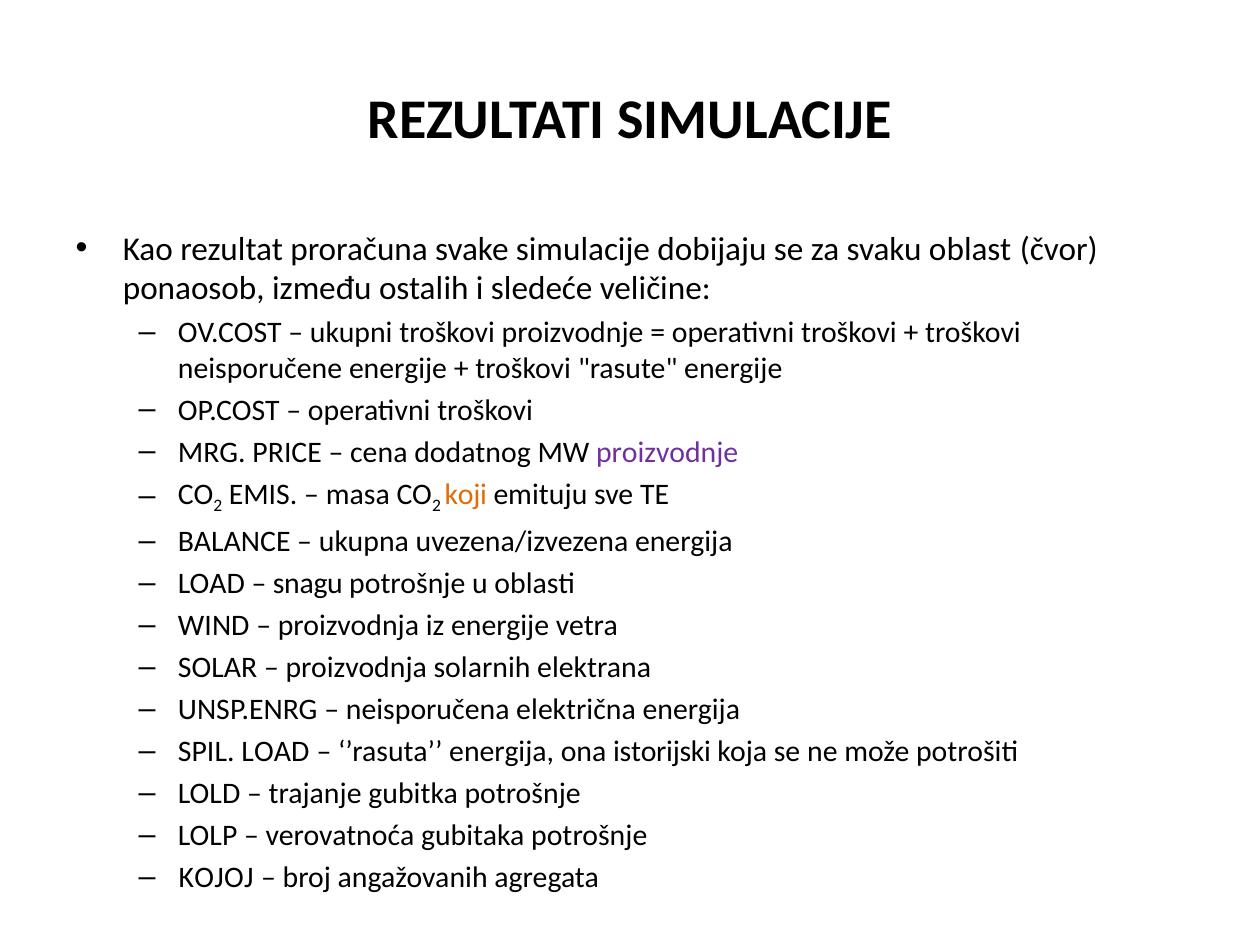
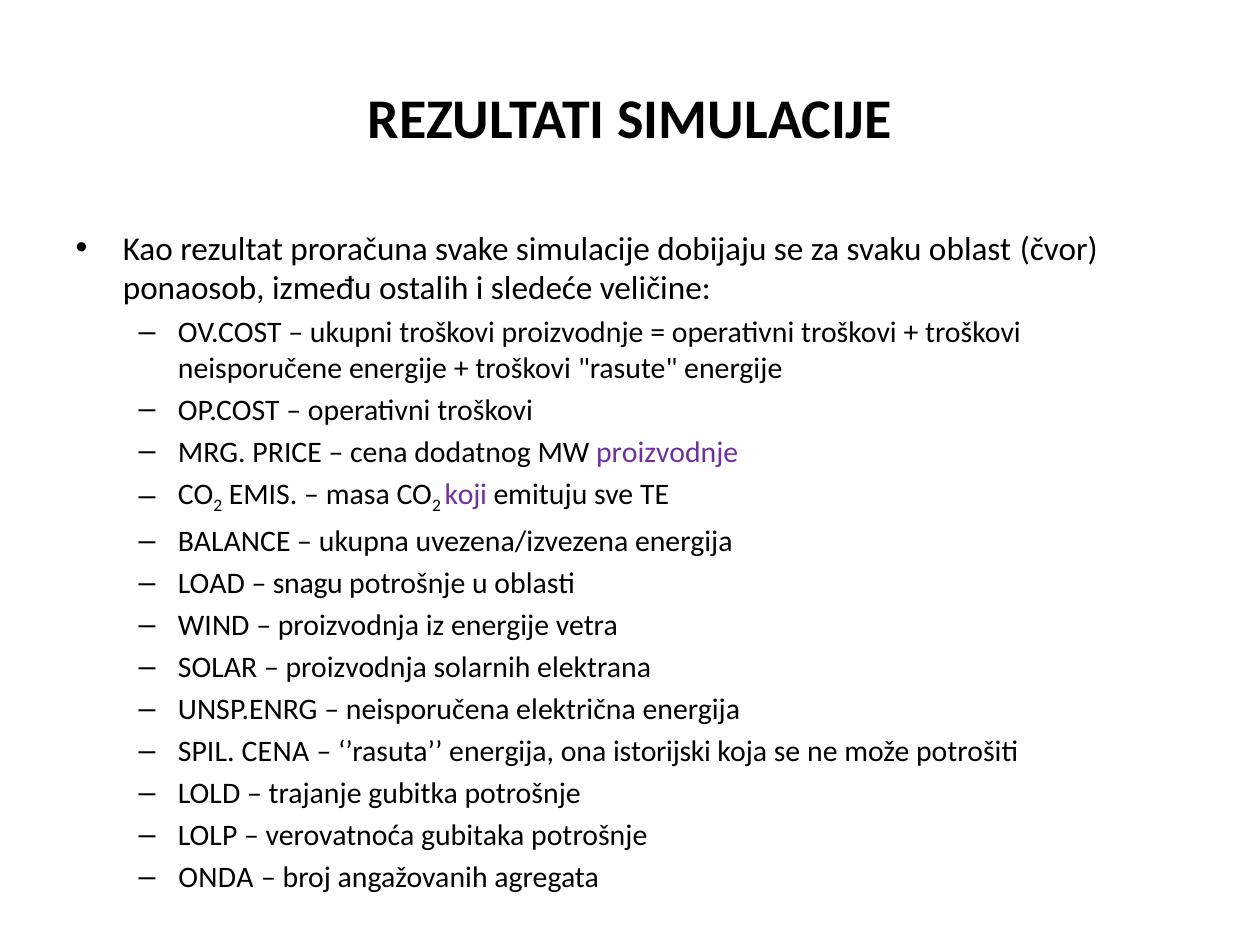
koji colour: orange -> purple
SPIL LOAD: LOAD -> CENA
KOJOJ: KOJOJ -> ONDA
